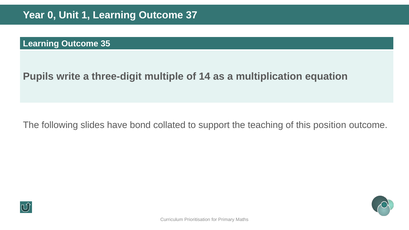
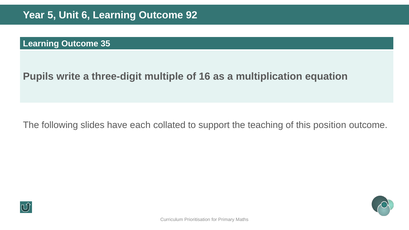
0: 0 -> 5
1: 1 -> 6
37: 37 -> 92
14: 14 -> 16
bond: bond -> each
